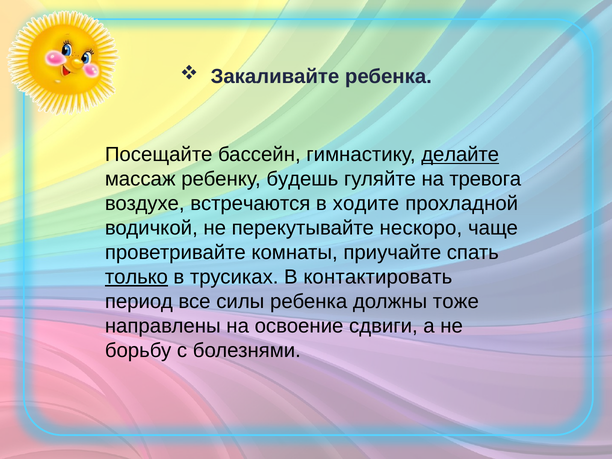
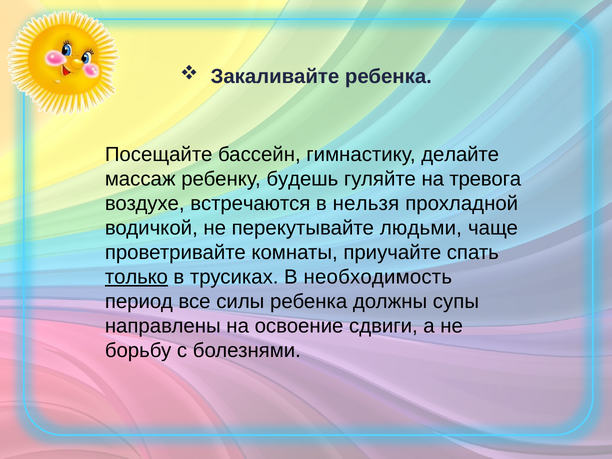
делайте underline: present -> none
ходите: ходите -> нельзя
нескоро: нескоро -> людьми
контактировать: контактировать -> необходимость
тоже: тоже -> супы
